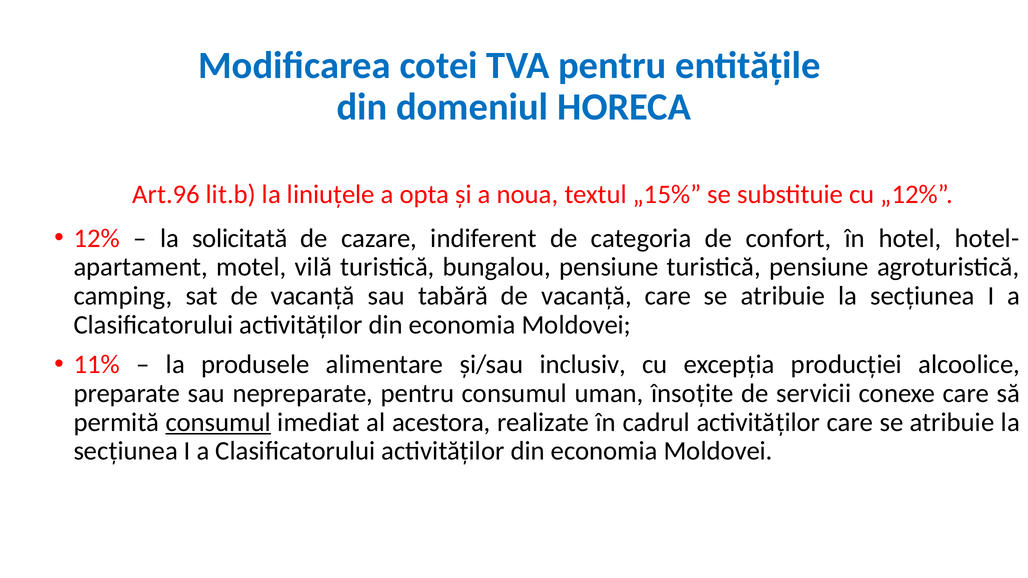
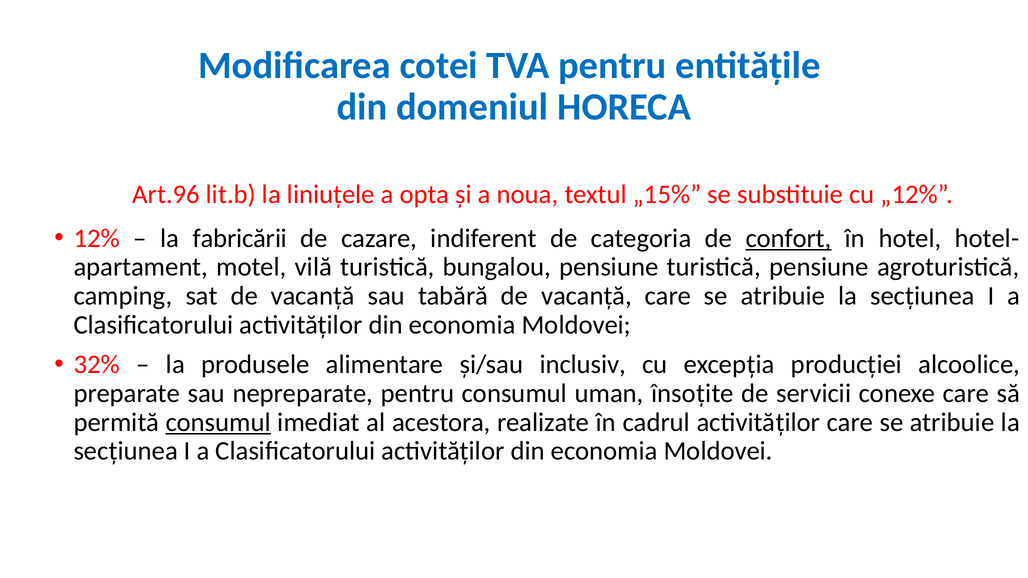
solicitată: solicitată -> fabricării
confort underline: none -> present
11%: 11% -> 32%
